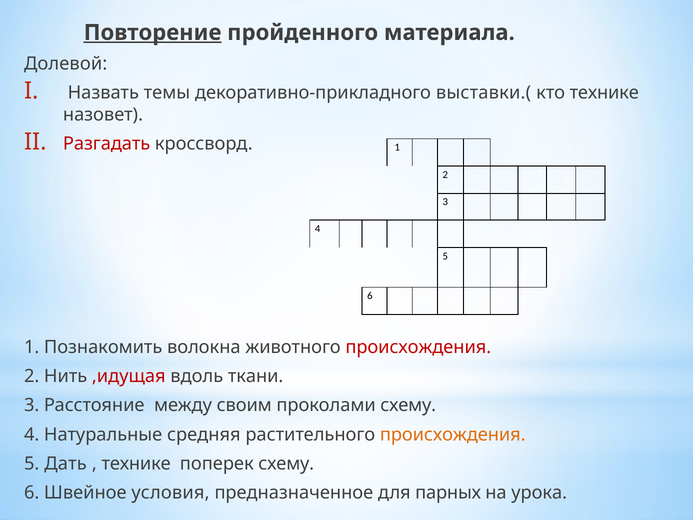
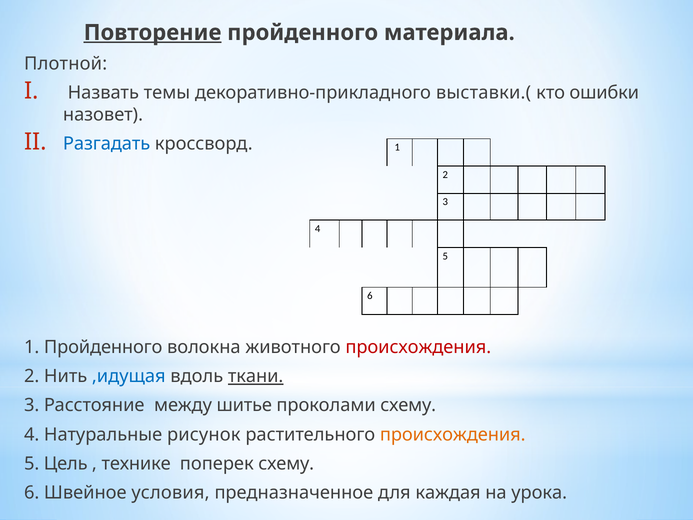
Долевой: Долевой -> Плотной
кто технике: технике -> ошибки
Разгадать colour: red -> blue
1 Познакомить: Познакомить -> Пройденного
,идущая colour: red -> blue
ткани underline: none -> present
своим: своим -> шитье
средняя: средняя -> рисунок
Дать: Дать -> Цель
парных: парных -> каждая
